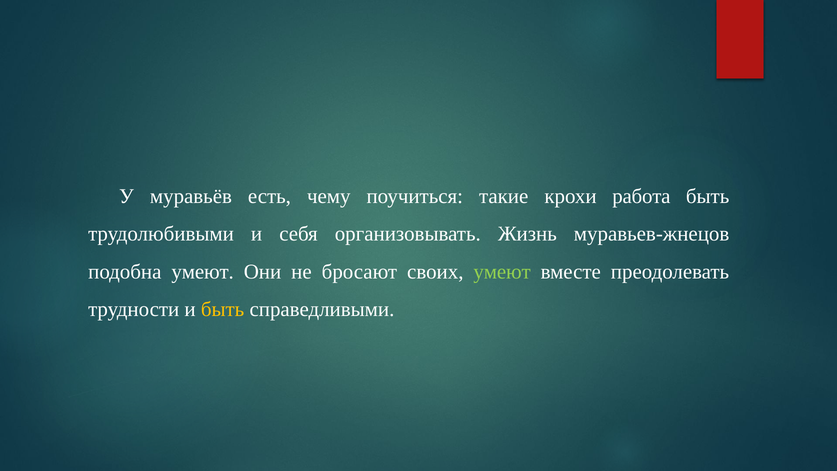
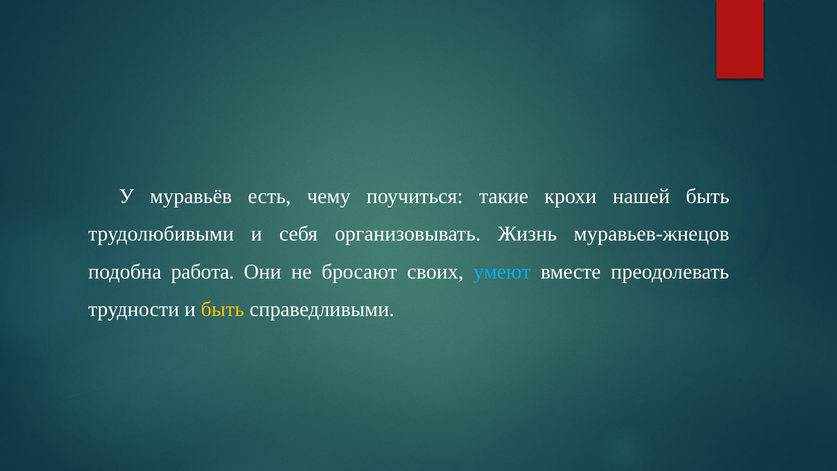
работа: работа -> нашей
подобна умеют: умеют -> работа
умеют at (502, 272) colour: light green -> light blue
